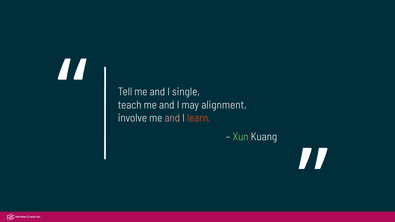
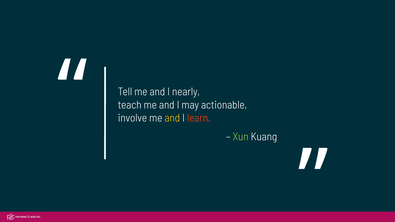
single: single -> nearly
alignment: alignment -> actionable
and at (172, 118) colour: pink -> yellow
